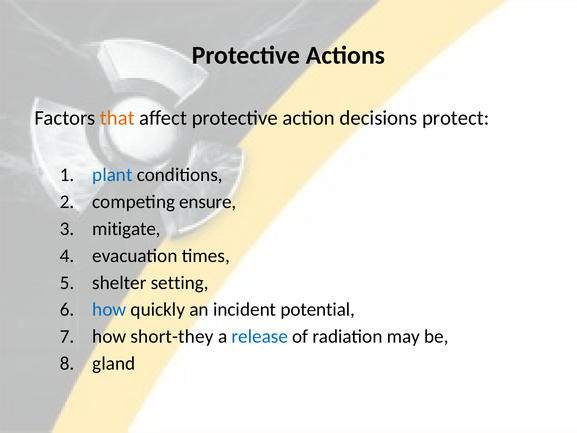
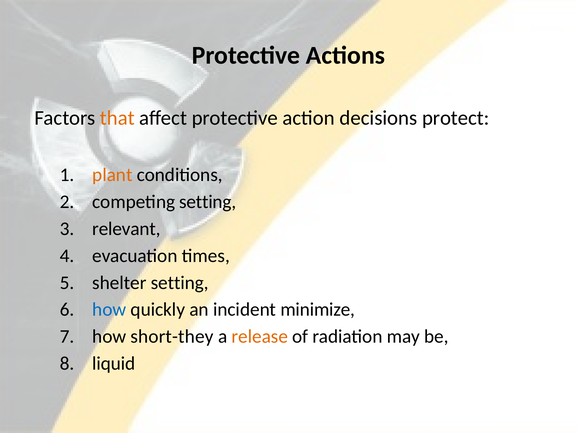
plant colour: blue -> orange
competing ensure: ensure -> setting
mitigate: mitigate -> relevant
potential: potential -> minimize
release colour: blue -> orange
gland: gland -> liquid
